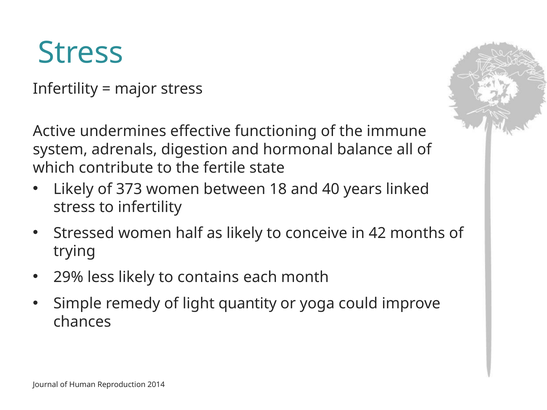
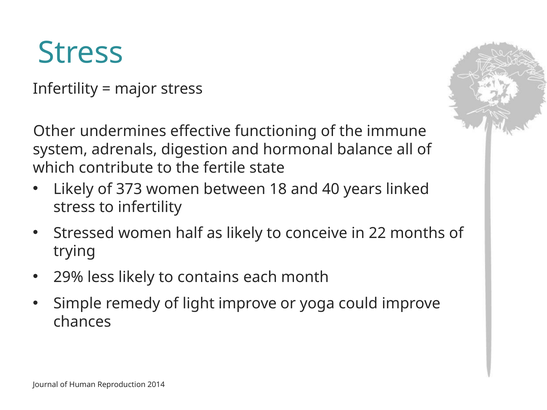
Active: Active -> Other
42: 42 -> 22
light quantity: quantity -> improve
